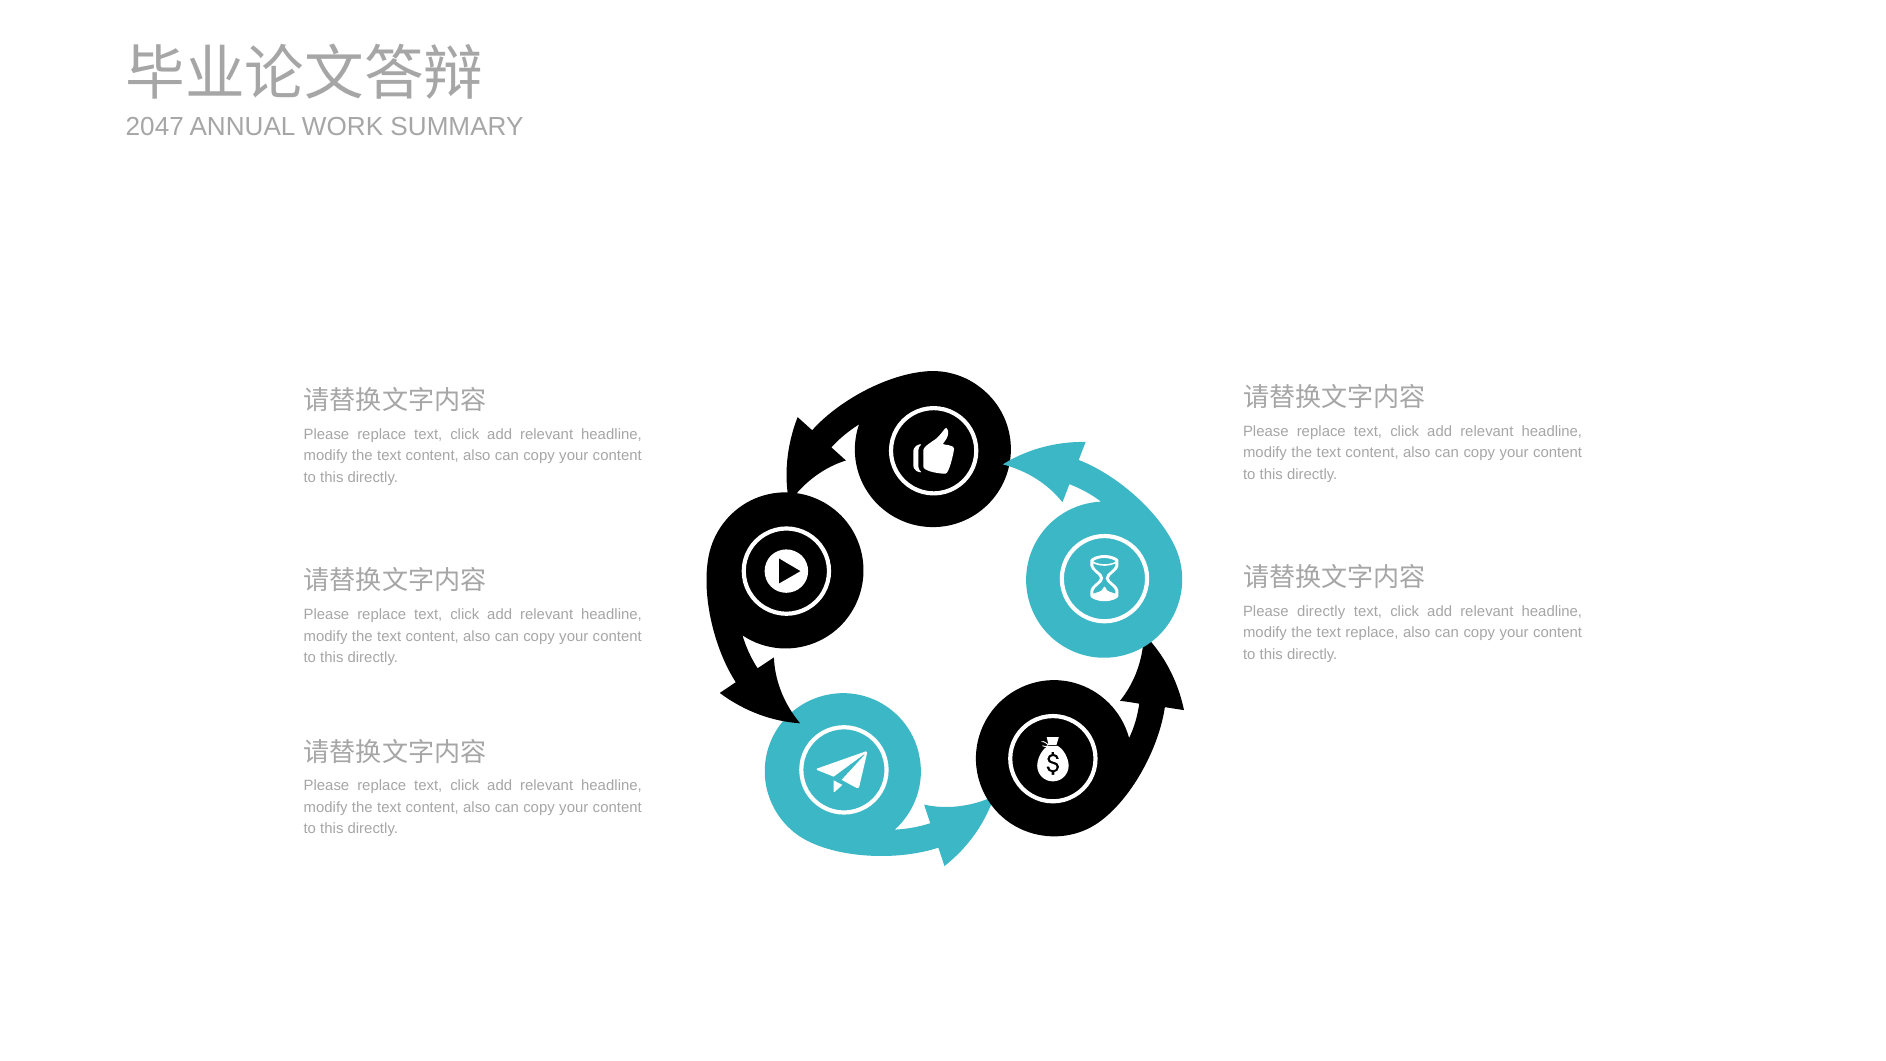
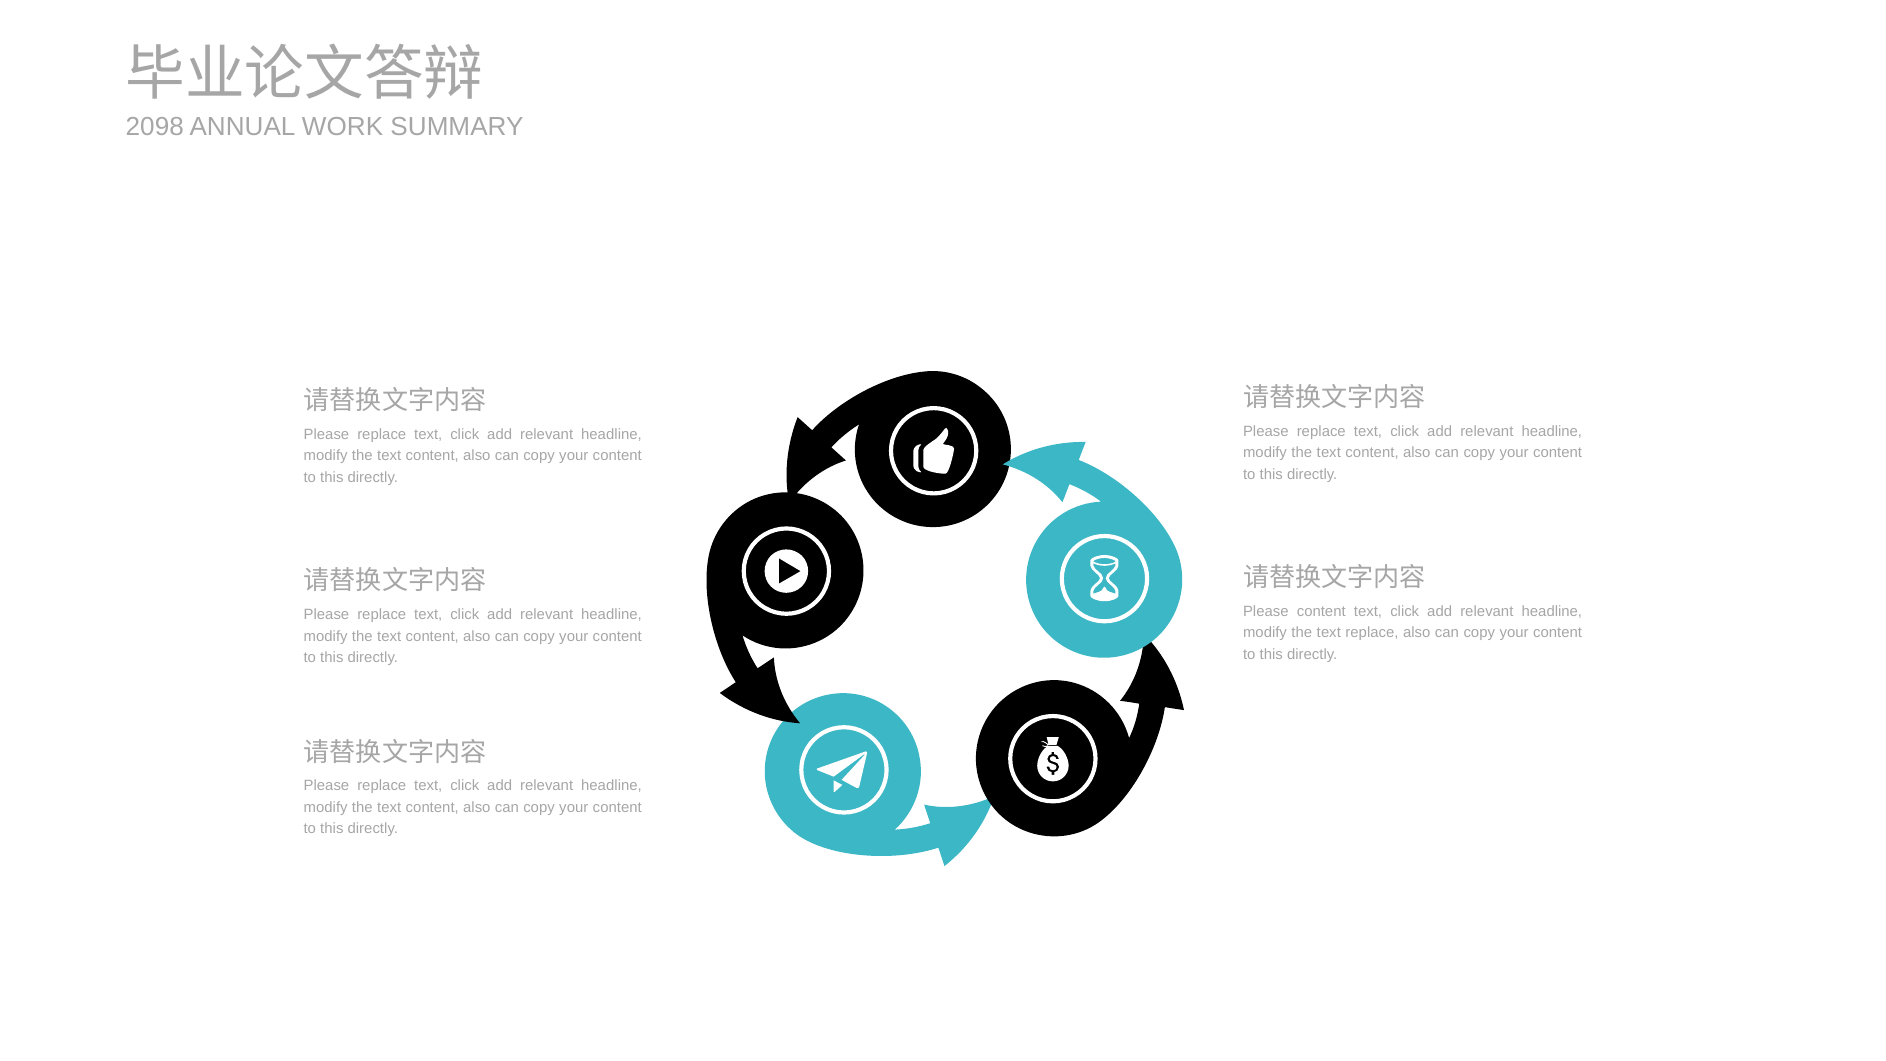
2047: 2047 -> 2098
Please directly: directly -> content
